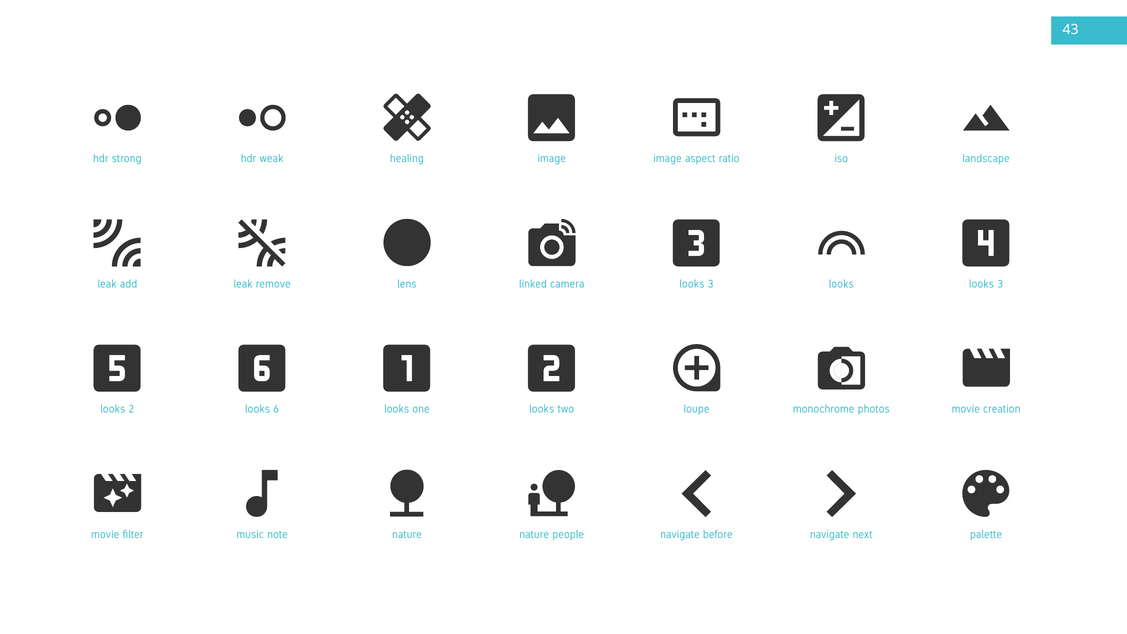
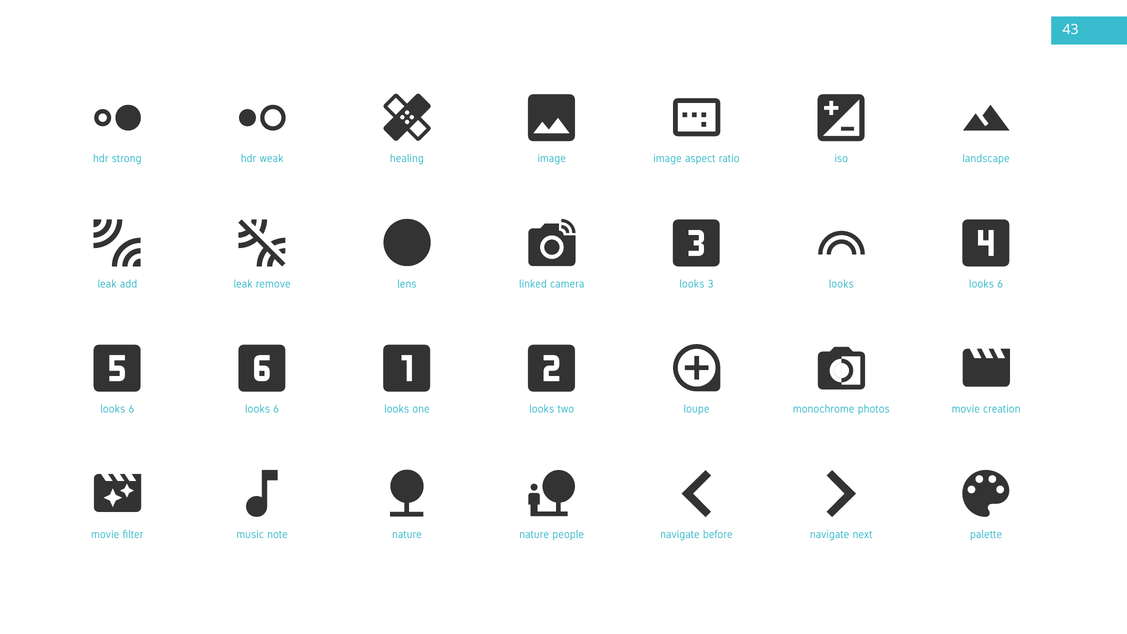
looks looks 3: 3 -> 6
2 at (131, 409): 2 -> 6
